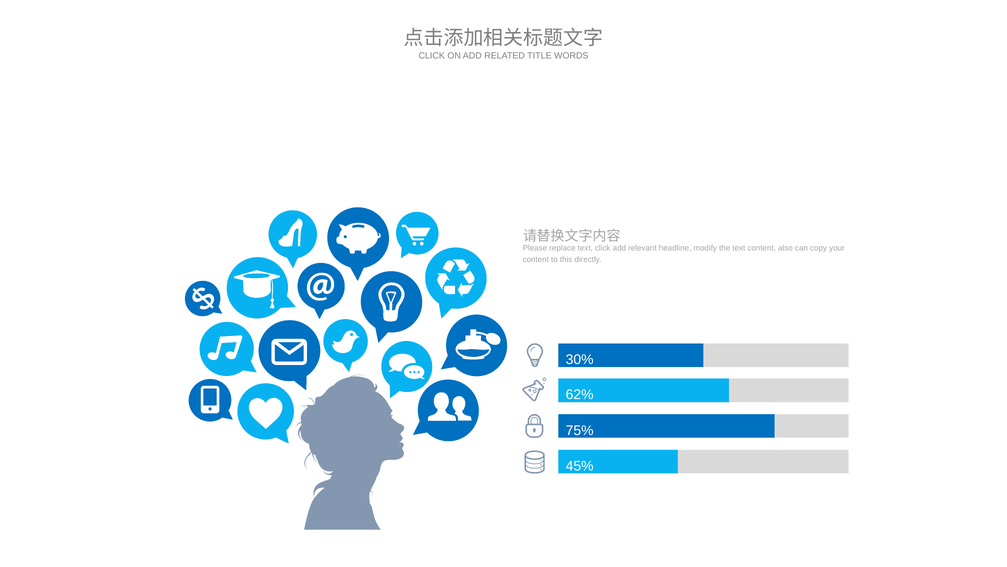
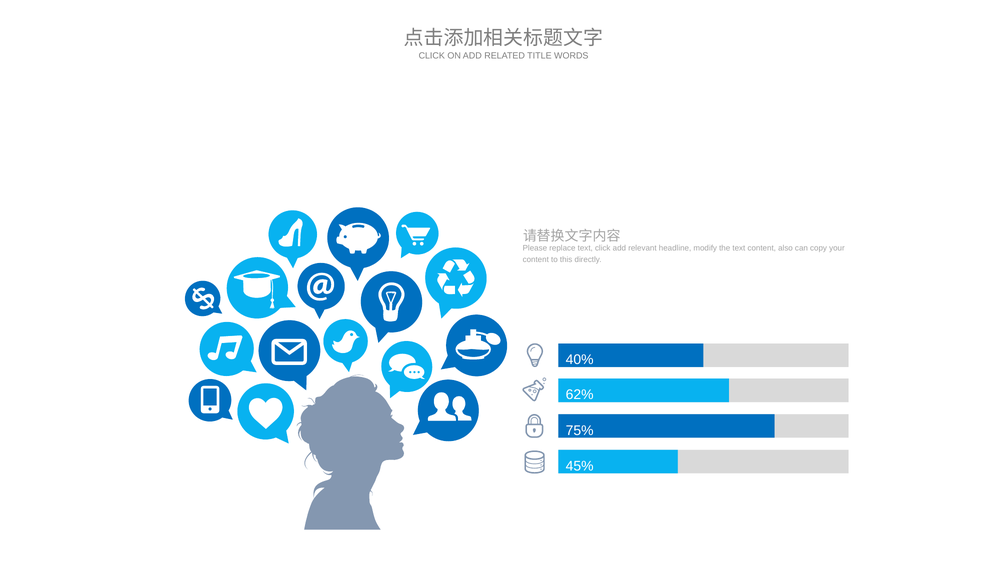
30%: 30% -> 40%
